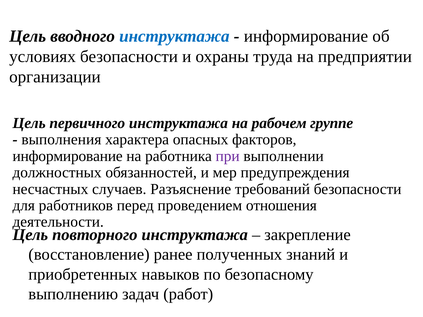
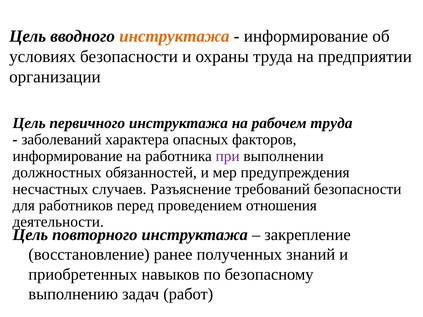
инструктажа at (174, 36) colour: blue -> orange
рабочем группе: группе -> труда
выполнения: выполнения -> заболеваний
